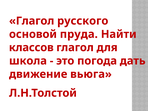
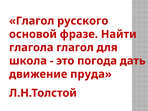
пруда: пруда -> фразе
классов: классов -> глагола
вьюга: вьюга -> пруда
